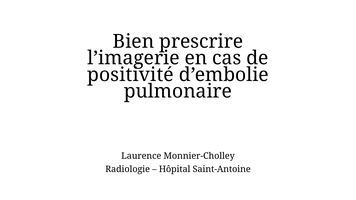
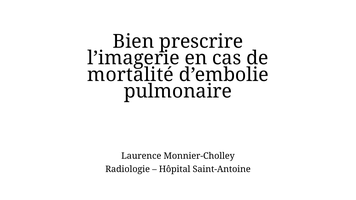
positivité: positivité -> mortalité
